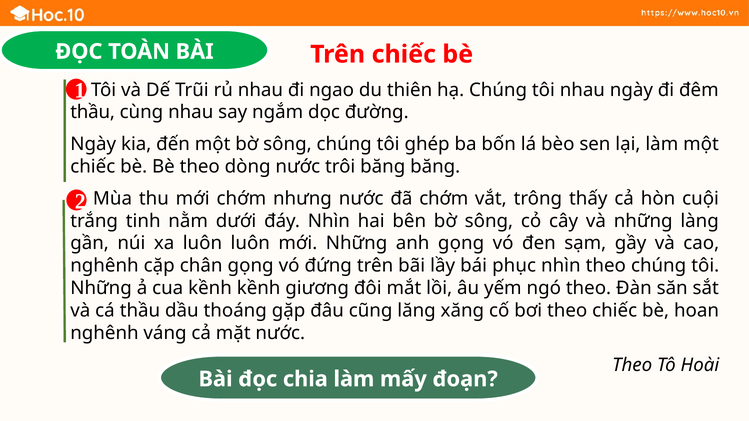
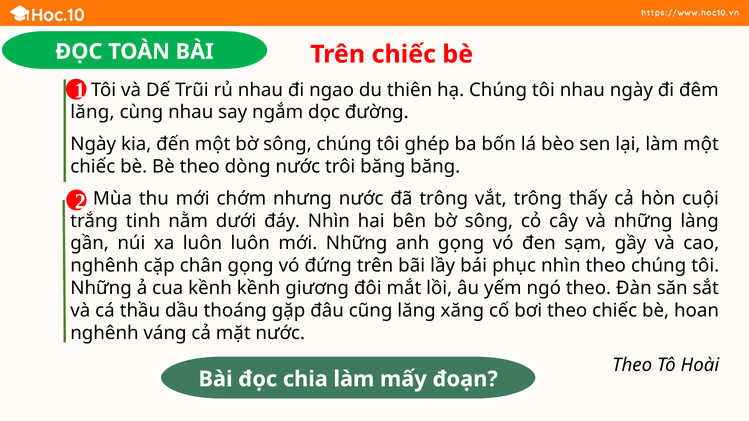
thầu at (93, 112): thầu -> lăng
đã chớm: chớm -> trông
